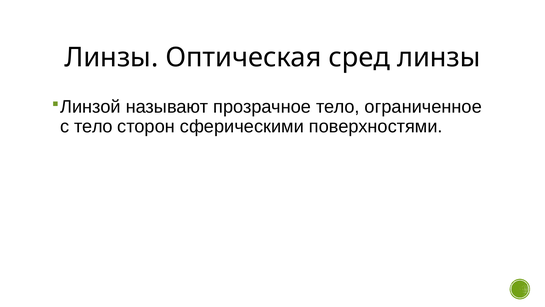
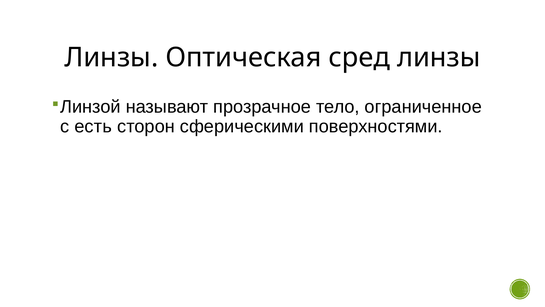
с тело: тело -> есть
